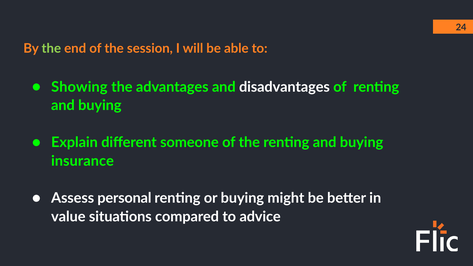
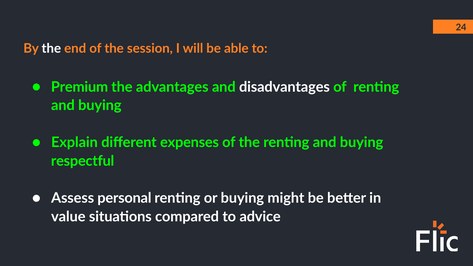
the at (51, 48) colour: light green -> white
Showing: Showing -> Premium
someone: someone -> expenses
insurance: insurance -> respectful
